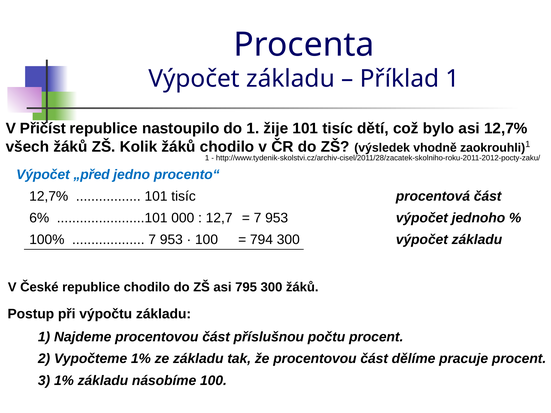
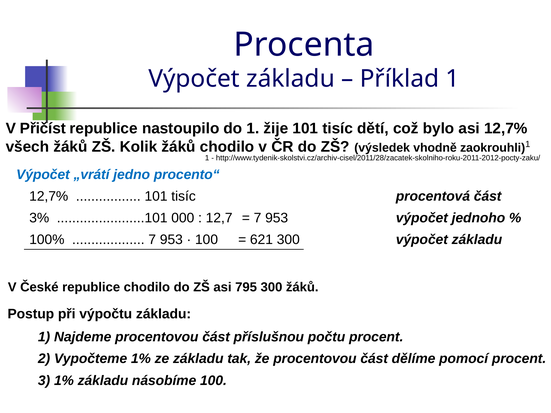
„před: „před -> „vrátí
6%: 6% -> 3%
794: 794 -> 621
pracuje: pracuje -> pomocí
